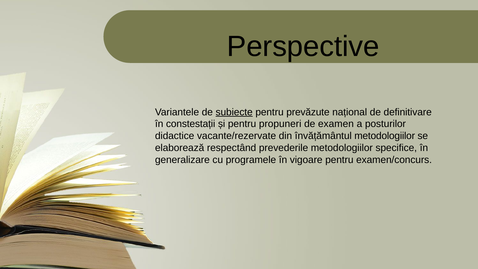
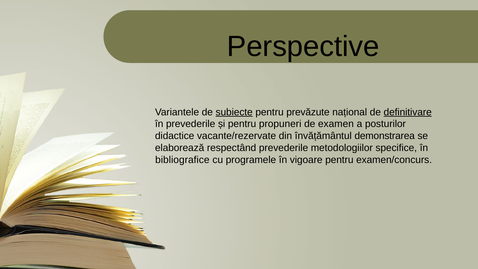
definitivare underline: none -> present
în constestații: constestații -> prevederile
învățământul metodologiilor: metodologiilor -> demonstrarea
generalizare: generalizare -> bibliografice
